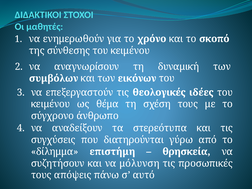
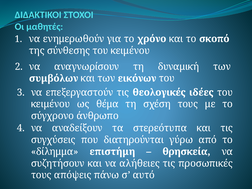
μόλυνση: μόλυνση -> αλήθειες
